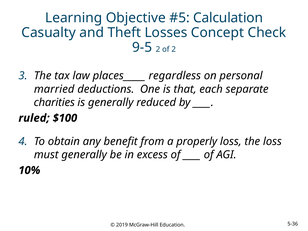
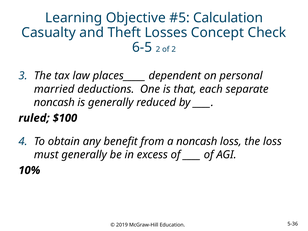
9-5: 9-5 -> 6-5
regardless: regardless -> dependent
charities at (54, 102): charities -> noncash
a properly: properly -> noncash
